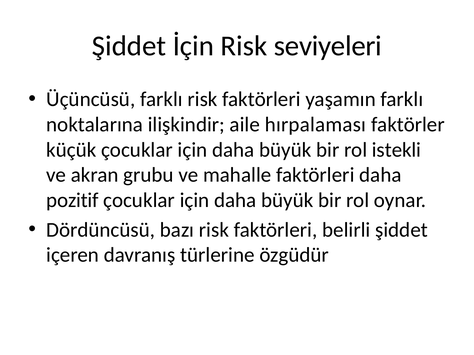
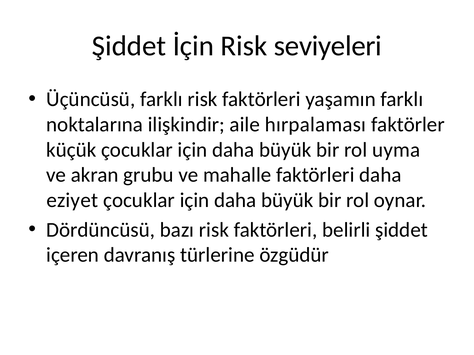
istekli: istekli -> uyma
pozitif: pozitif -> eziyet
